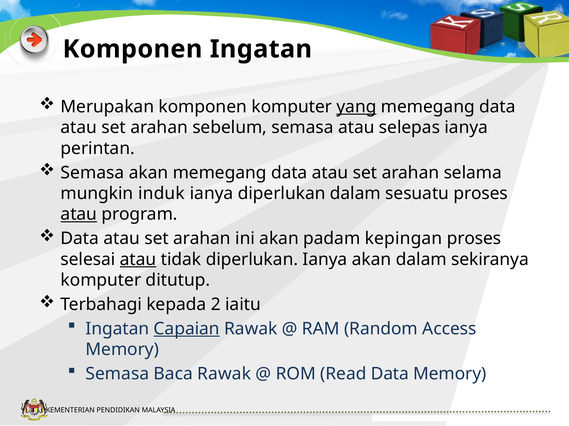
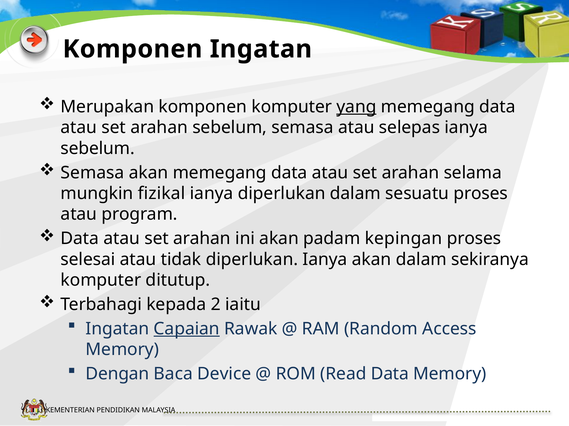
perintan at (98, 149): perintan -> sebelum
induk: induk -> fizikal
atau at (79, 215) underline: present -> none
atau at (138, 260) underline: present -> none
Semasa at (117, 375): Semasa -> Dengan
Baca Rawak: Rawak -> Device
